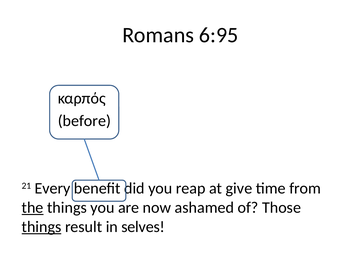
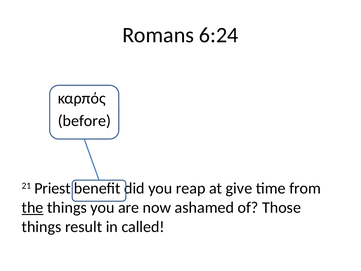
6:95: 6:95 -> 6:24
Every: Every -> Priest
things at (42, 227) underline: present -> none
selves: selves -> called
